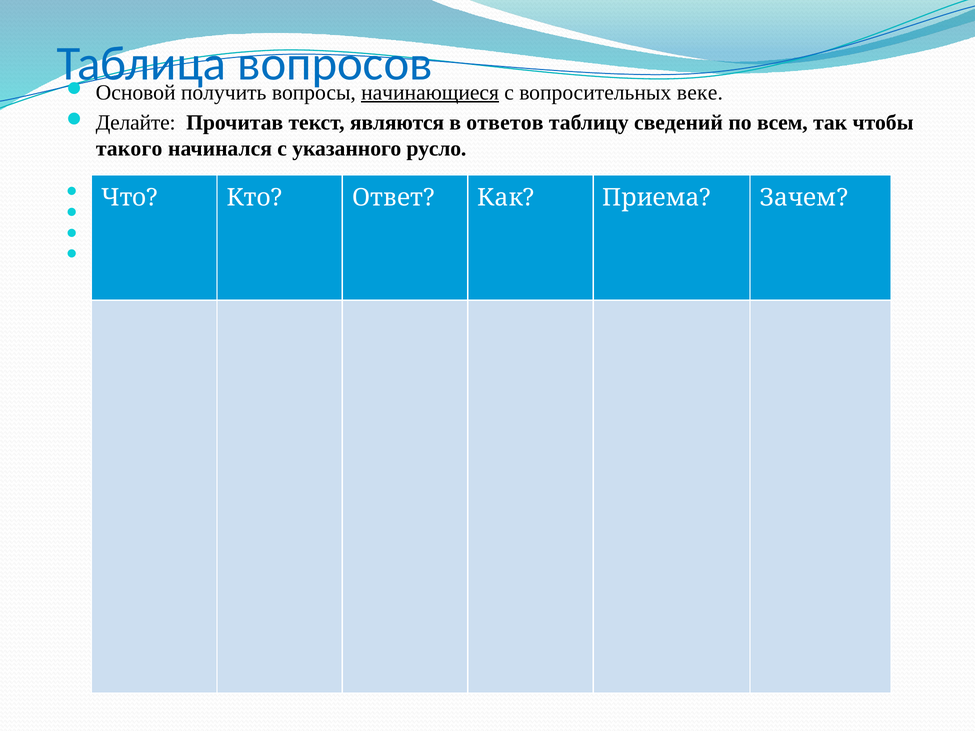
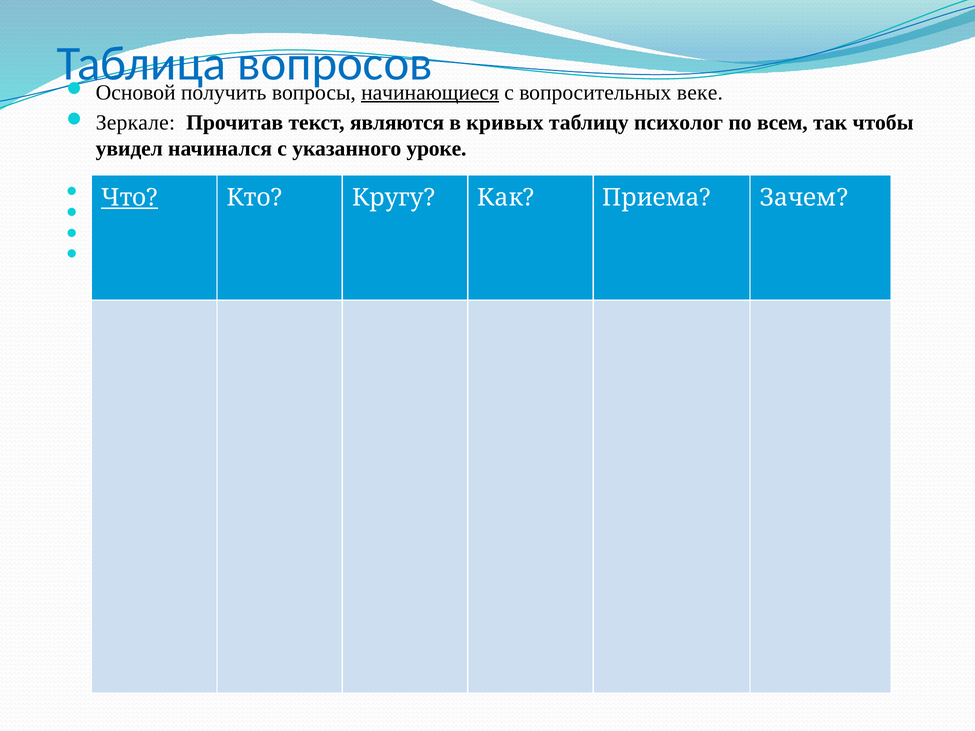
Делайте: Делайте -> Зеркале
ответов: ответов -> кривых
сведений: сведений -> психолог
такого: такого -> увидел
русло: русло -> уроке
Что underline: none -> present
Ответ: Ответ -> Кругу
